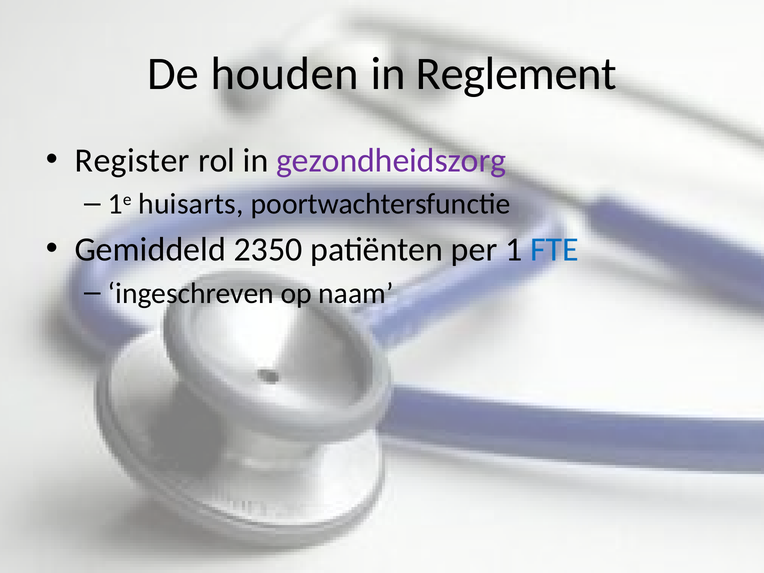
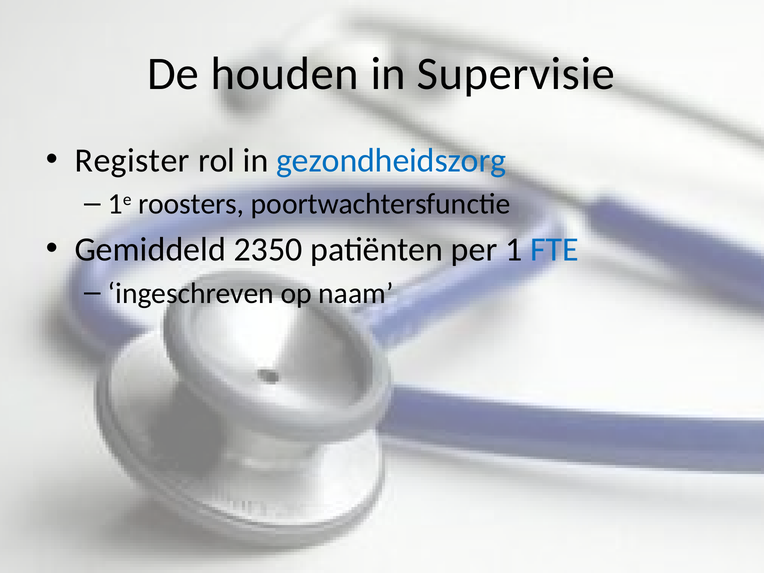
Reglement: Reglement -> Supervisie
gezondheidszorg colour: purple -> blue
huisarts: huisarts -> roosters
